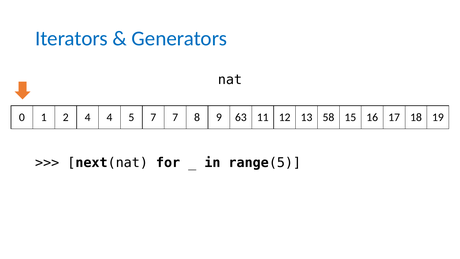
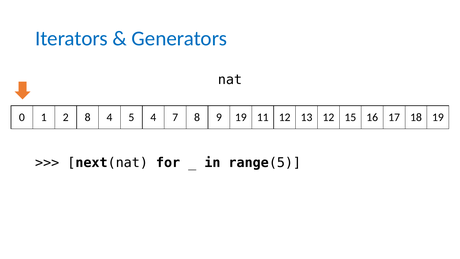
2 4: 4 -> 8
5 7: 7 -> 4
9 63: 63 -> 19
13 58: 58 -> 12
